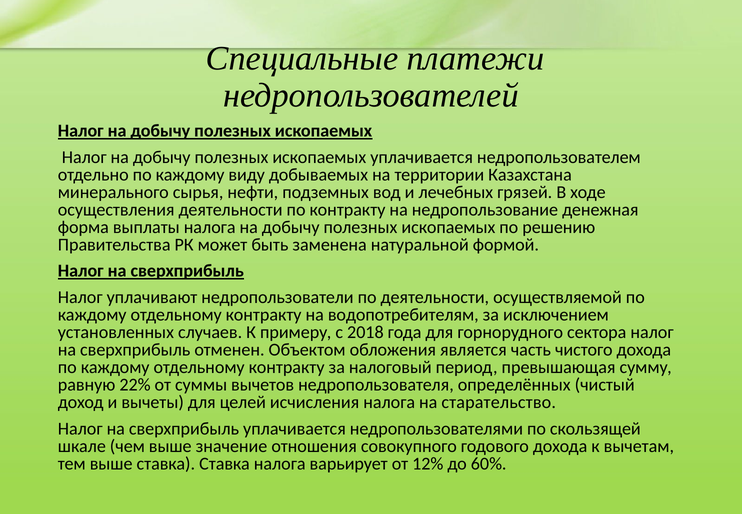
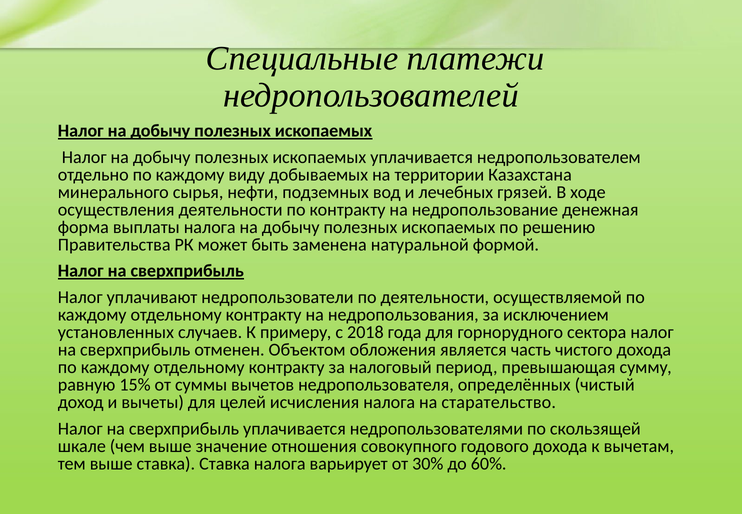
водопотребителям: водопотребителям -> недропользования
22%: 22% -> 15%
12%: 12% -> 30%
